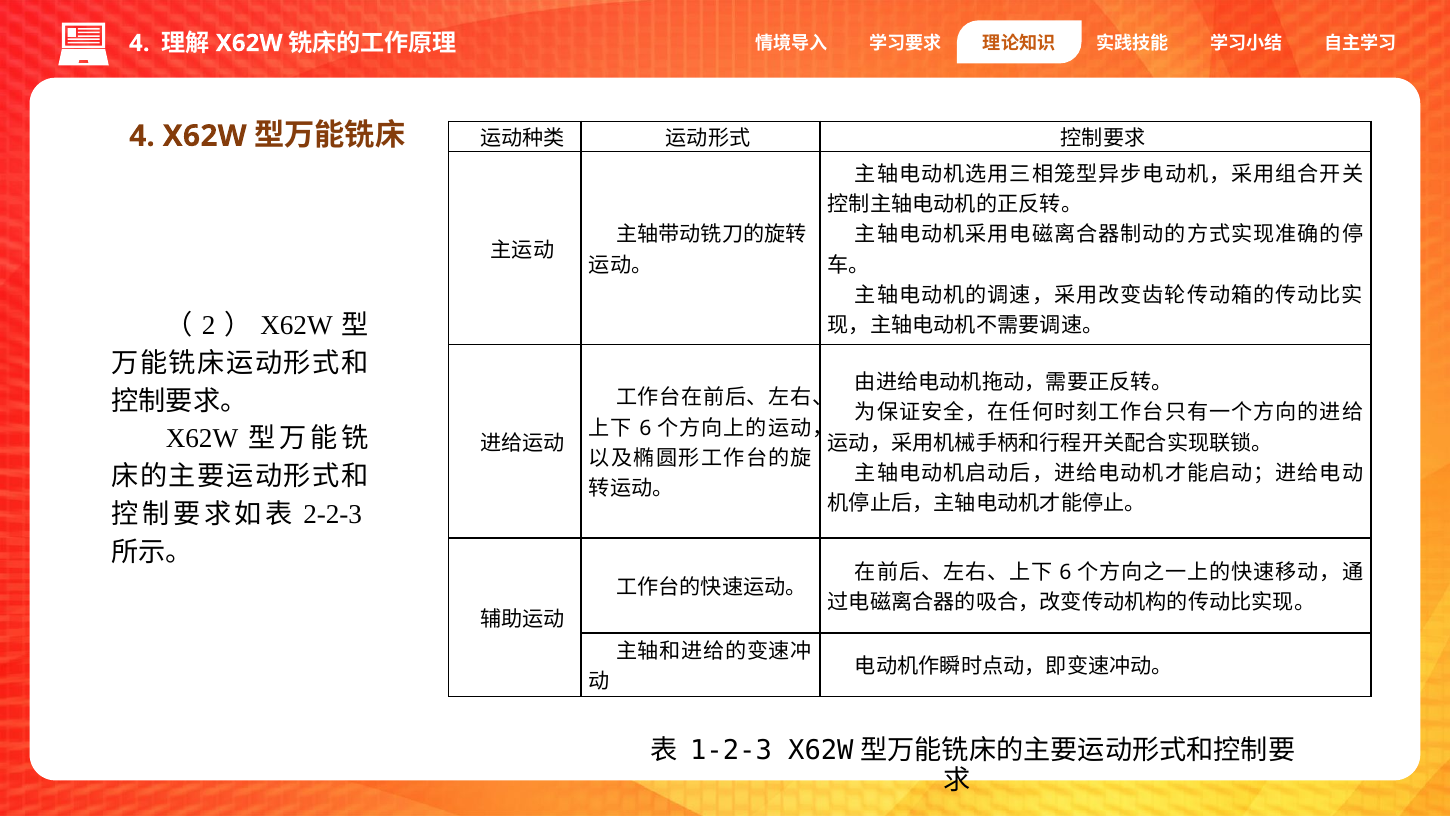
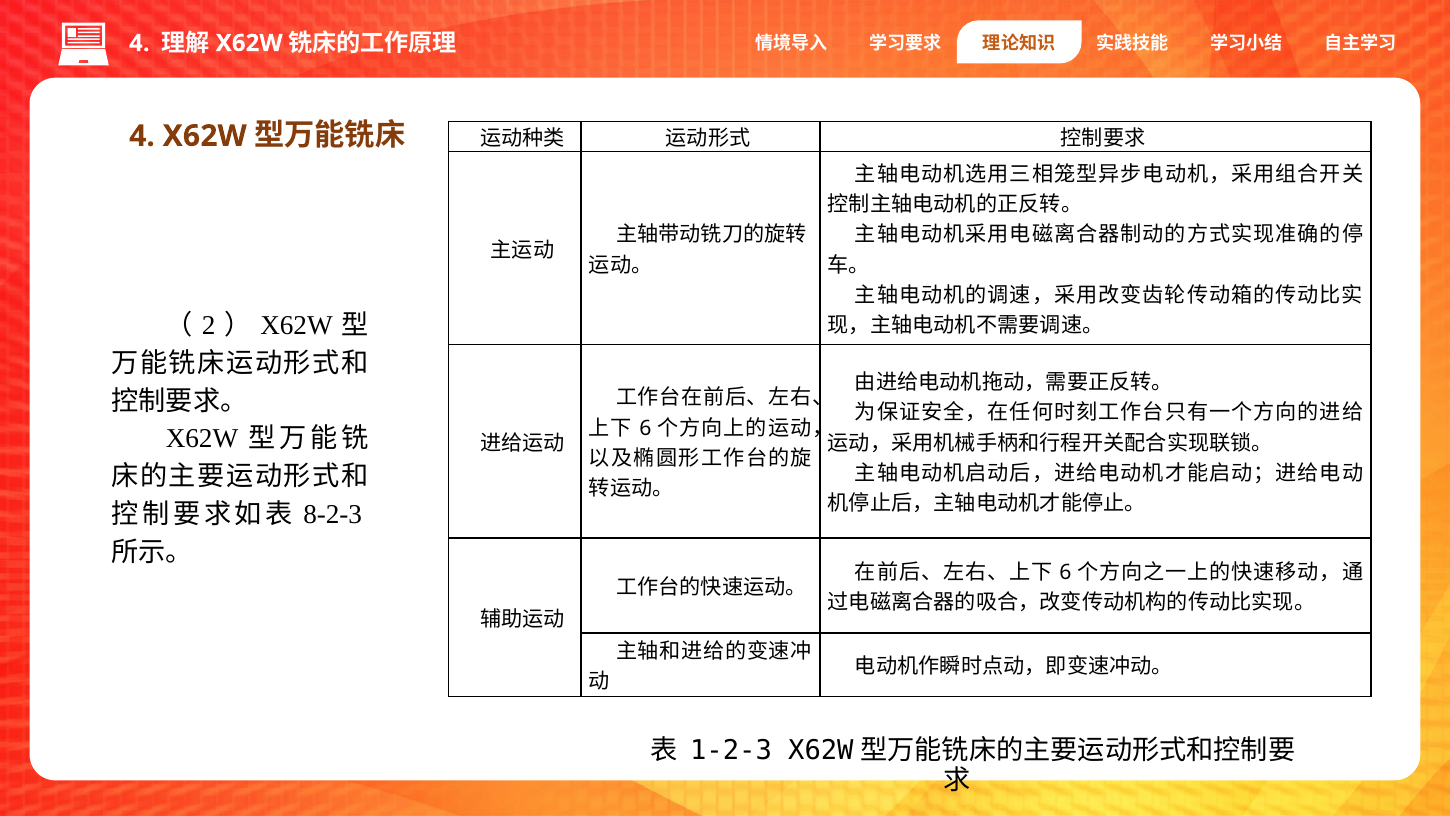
2-2-3: 2-2-3 -> 8-2-3
